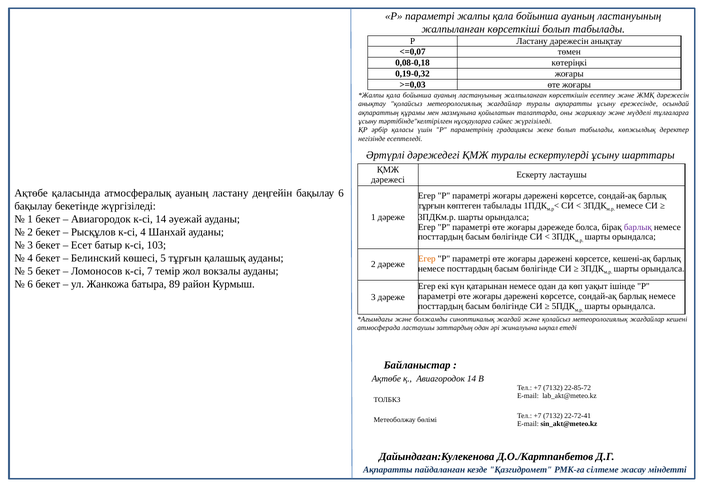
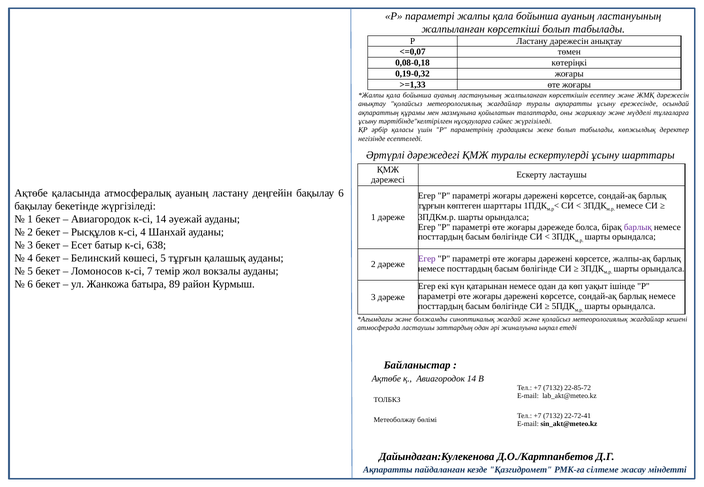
>=0,03: >=0,03 -> >=1,33
көптеген табылады: табылады -> шарттары
103: 103 -> 638
Егер at (427, 259) colour: orange -> purple
кешені-ақ: кешені-ақ -> жалпы-ақ
